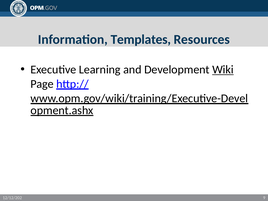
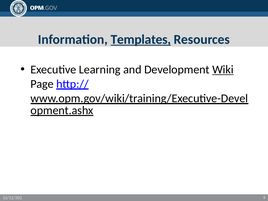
Templates underline: none -> present
